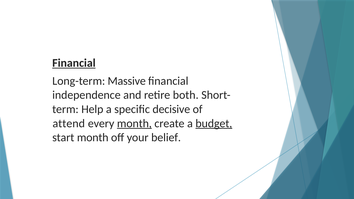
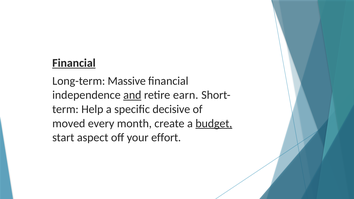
and underline: none -> present
both: both -> earn
attend: attend -> moved
month at (134, 123) underline: present -> none
start month: month -> aspect
belief: belief -> effort
